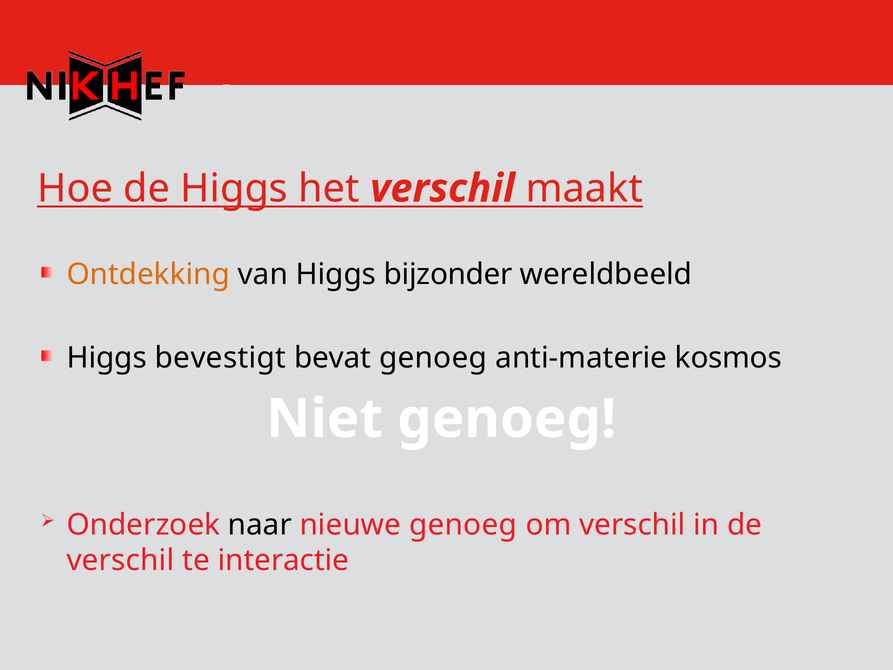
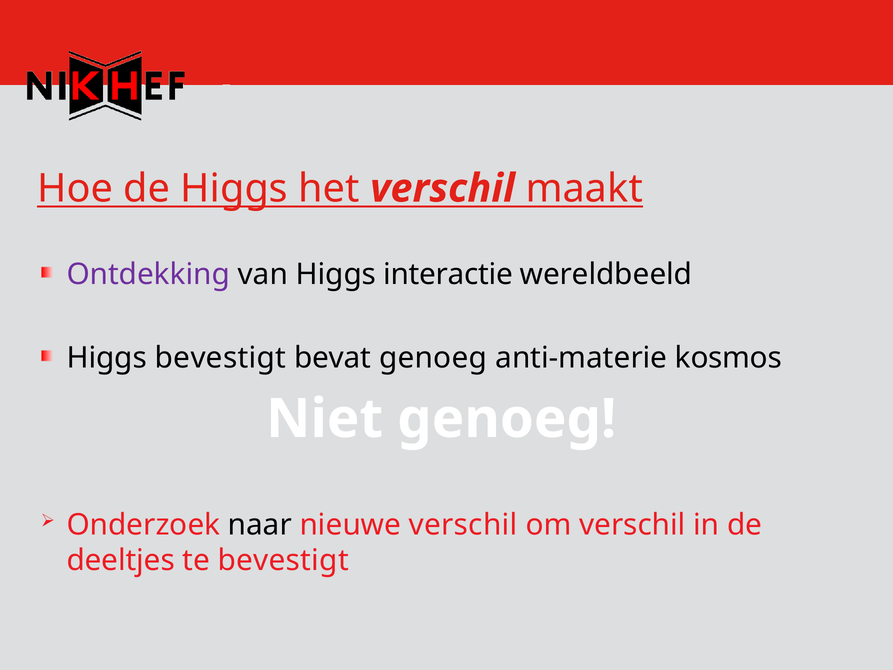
Ontdekking colour: orange -> purple
bijzonder: bijzonder -> interactie
nieuwe genoeg: genoeg -> verschil
verschil at (121, 560): verschil -> deeltjes
te interactie: interactie -> bevestigt
